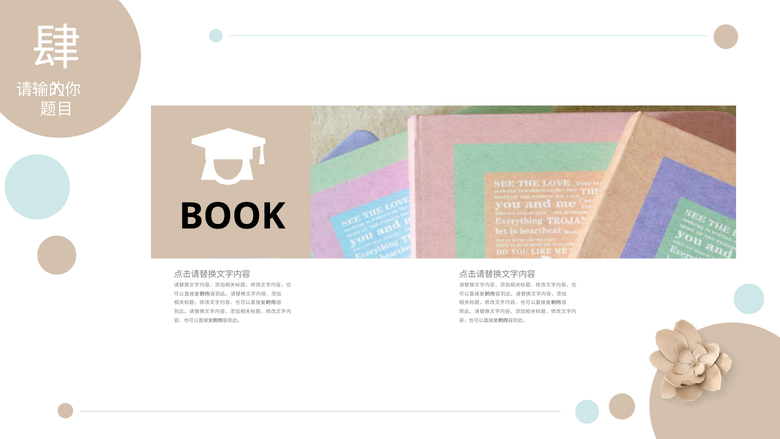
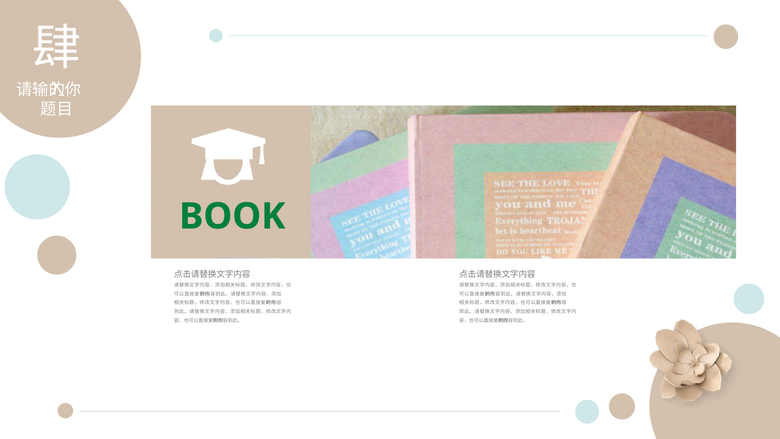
BOOK colour: black -> green
